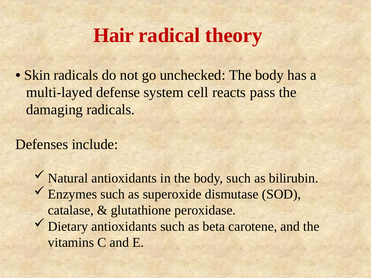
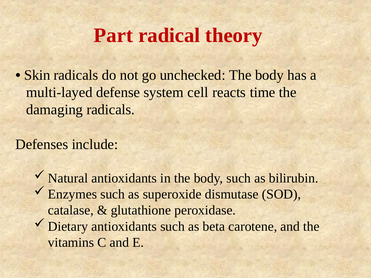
Hair: Hair -> Part
pass: pass -> time
